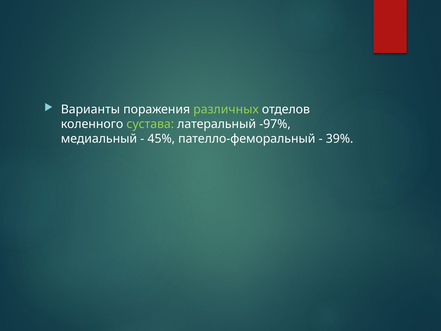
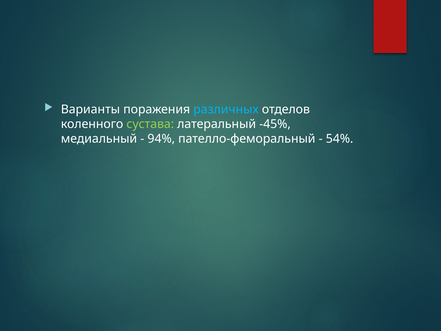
различных colour: light green -> light blue
-97%: -97% -> -45%
45%: 45% -> 94%
39%: 39% -> 54%
